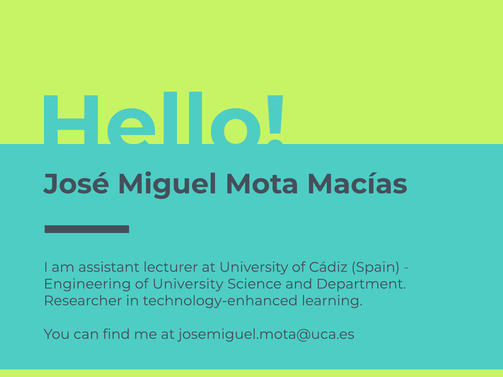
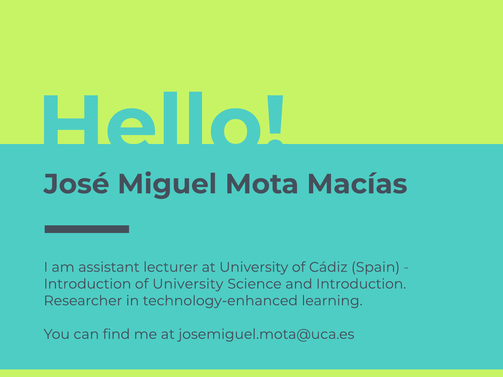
Engineering at (87, 284): Engineering -> Introduction
and Department: Department -> Introduction
